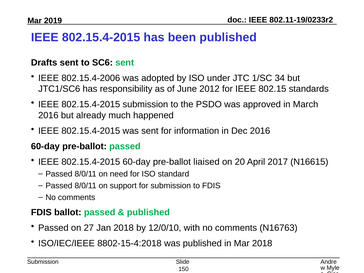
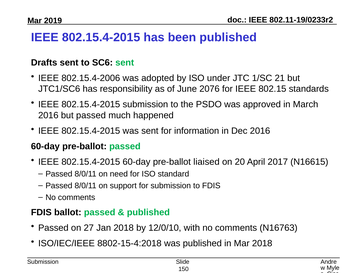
34: 34 -> 21
2012: 2012 -> 2076
but already: already -> passed
